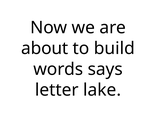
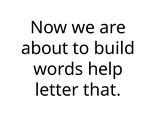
says: says -> help
lake: lake -> that
